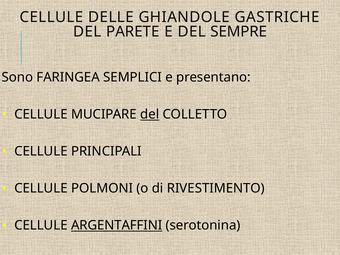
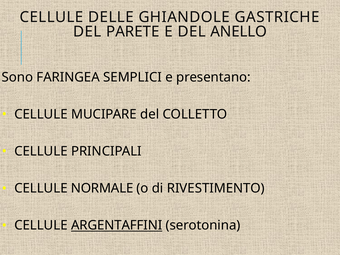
SEMPRE: SEMPRE -> ANELLO
del at (150, 114) underline: present -> none
POLMONI: POLMONI -> NORMALE
